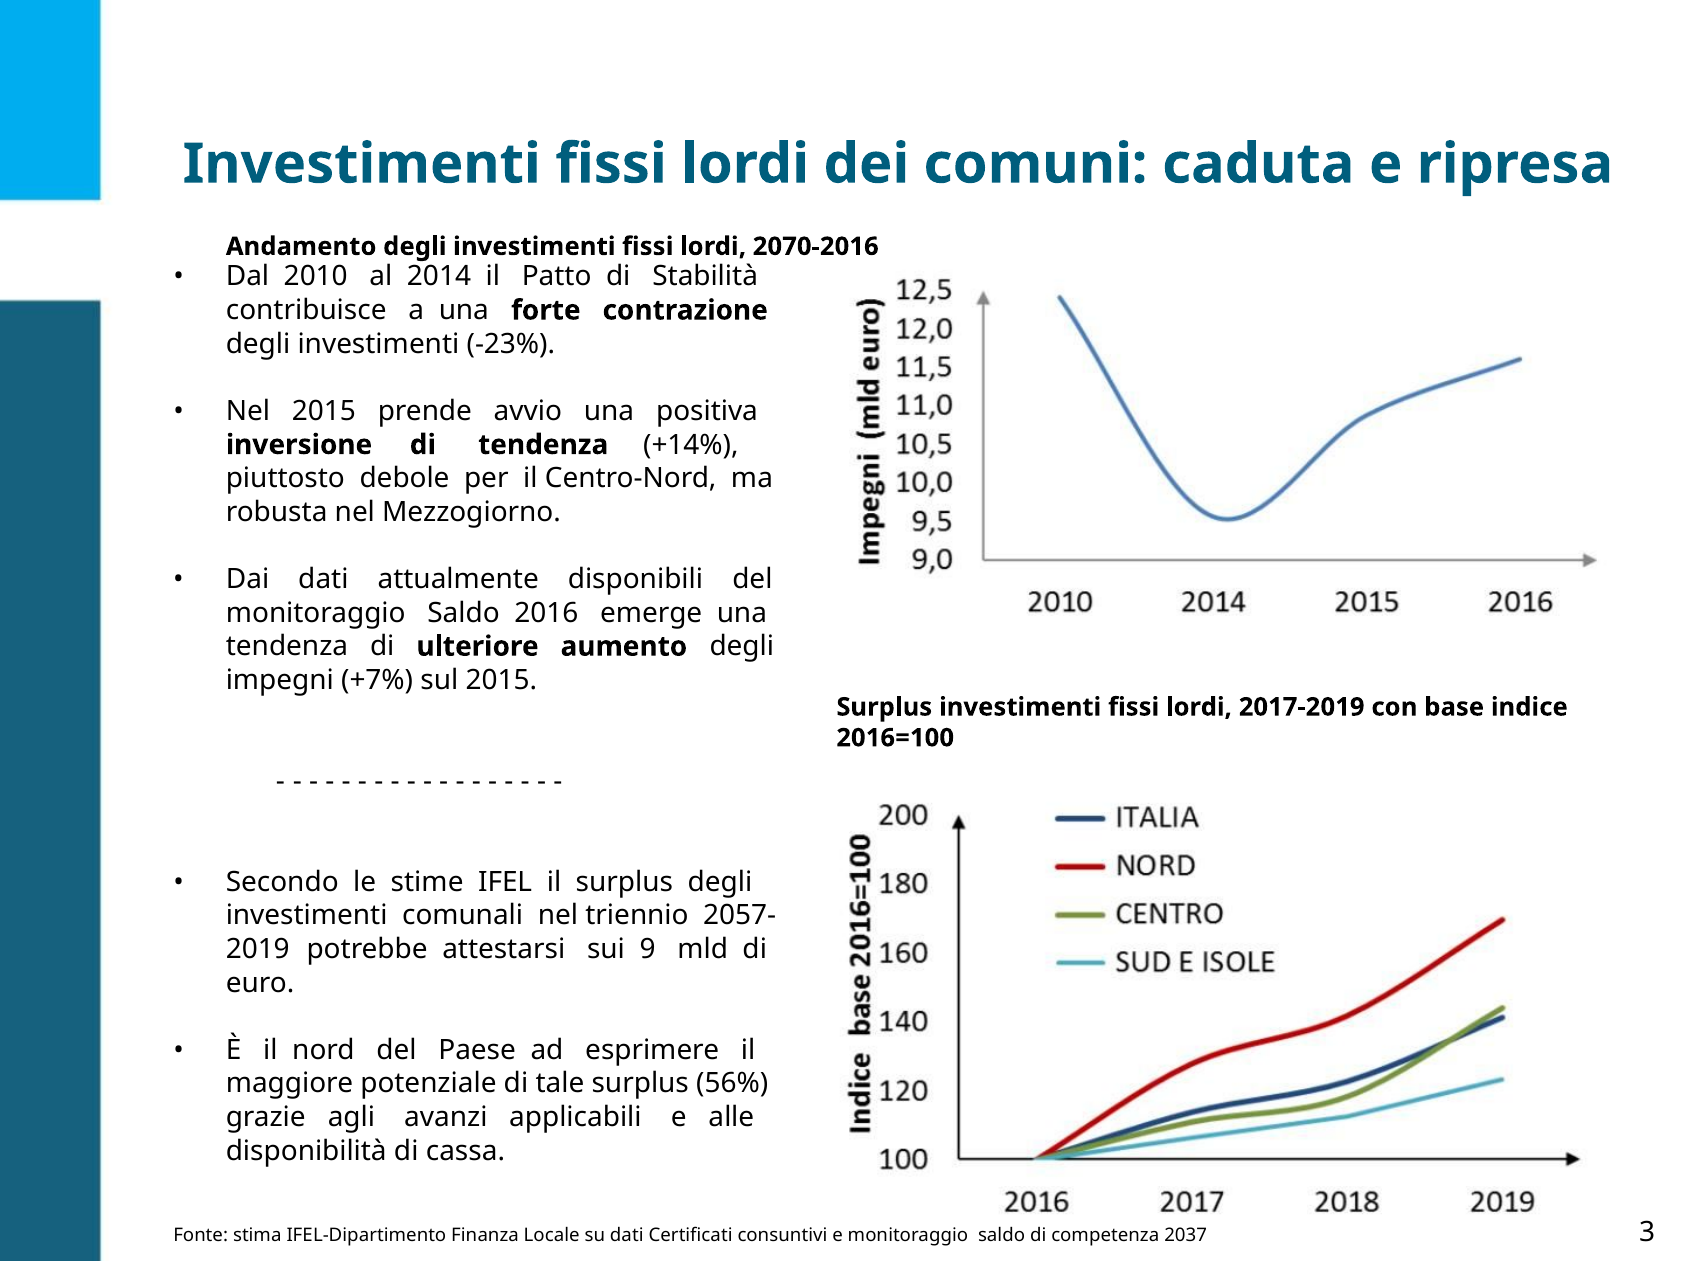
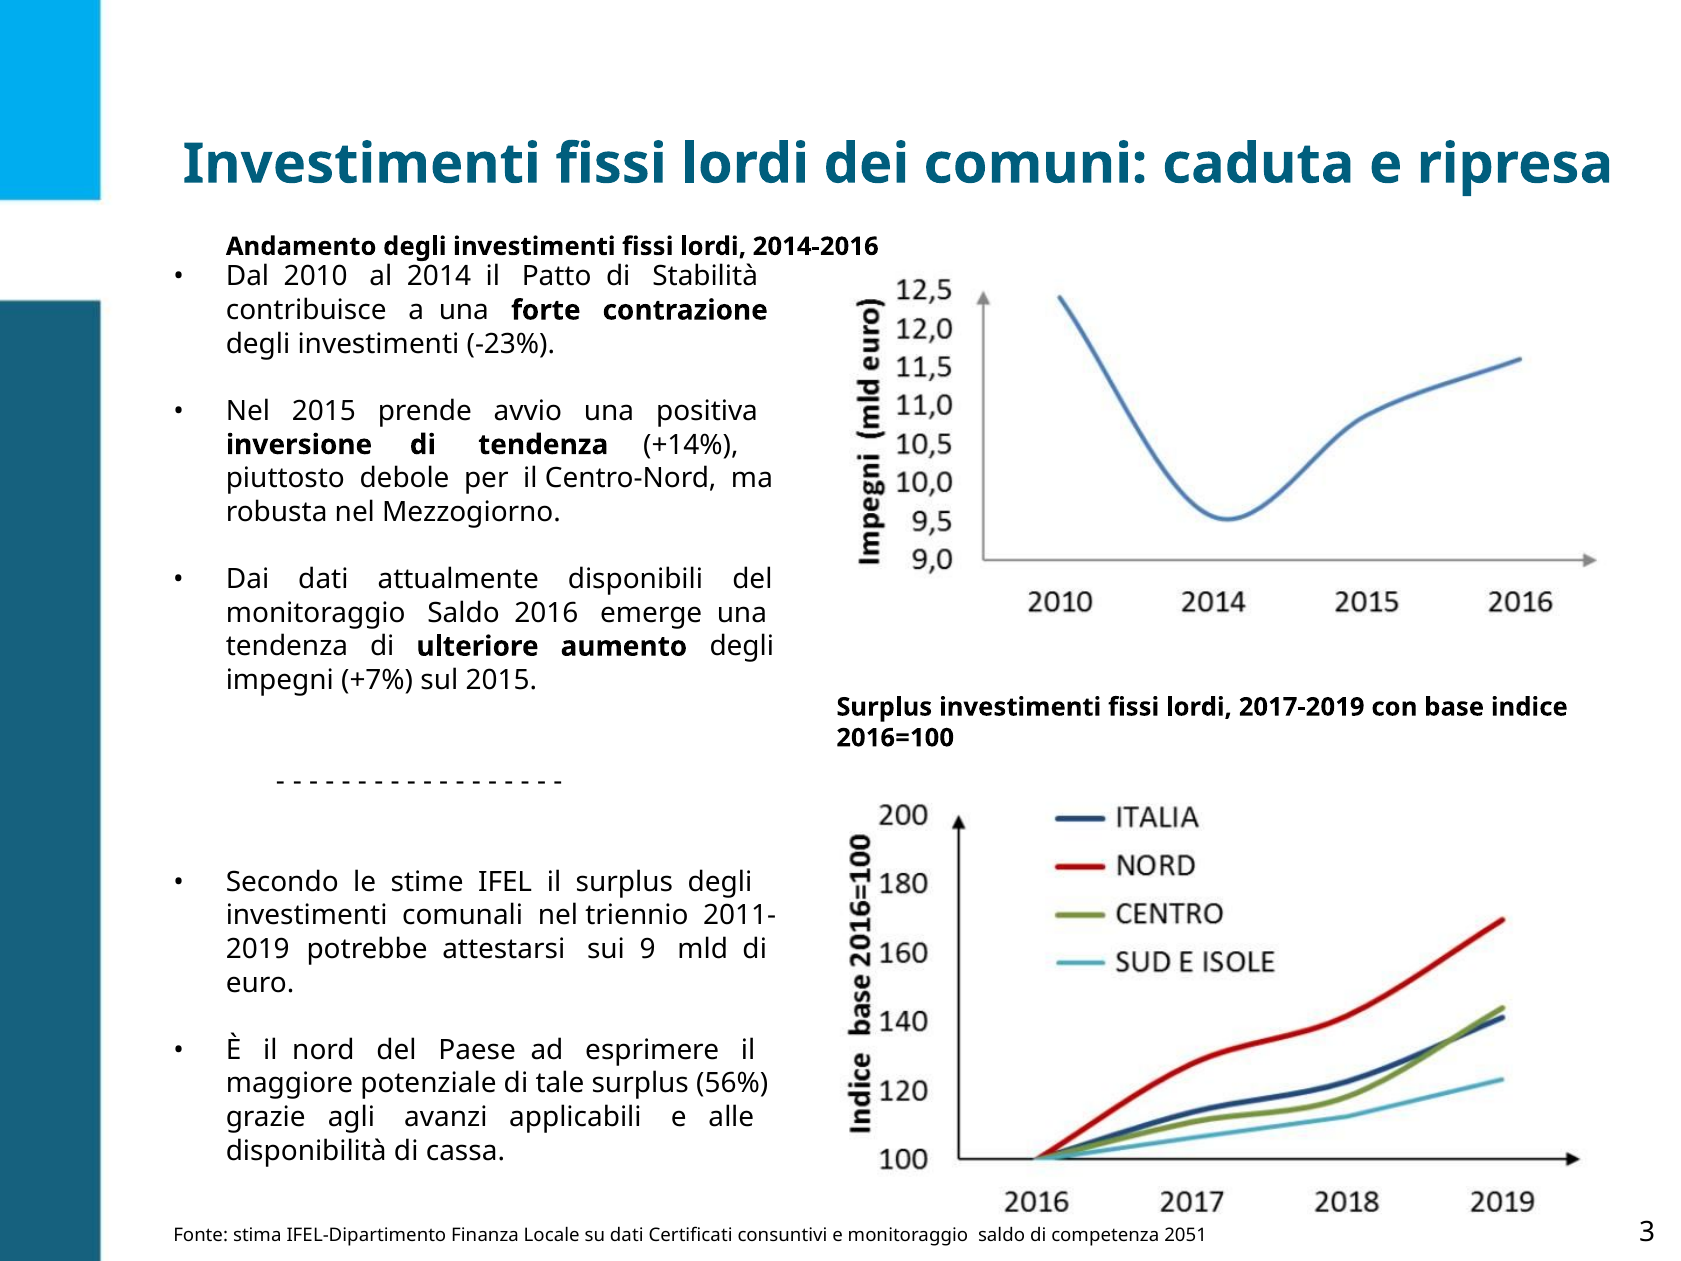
2070-2016: 2070-2016 -> 2014-2016
2057-: 2057- -> 2011-
2037: 2037 -> 2051
